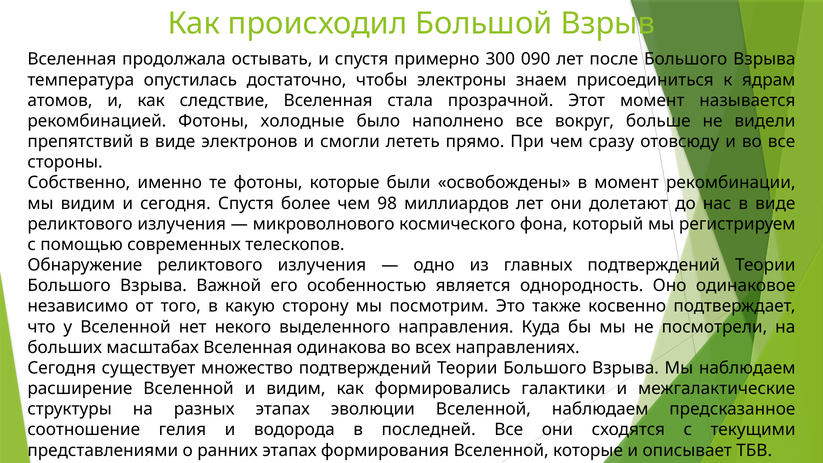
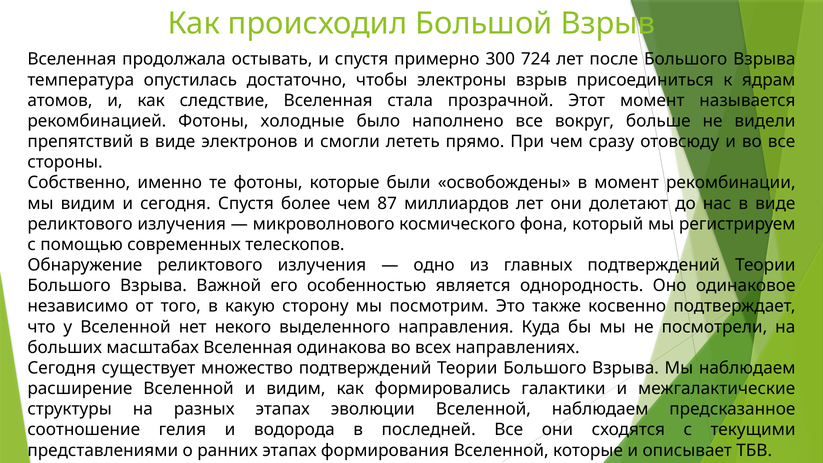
090: 090 -> 724
электроны знаем: знаем -> взрыв
98: 98 -> 87
